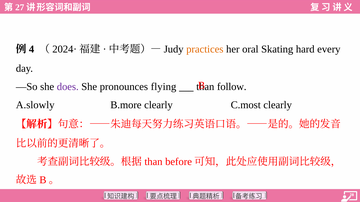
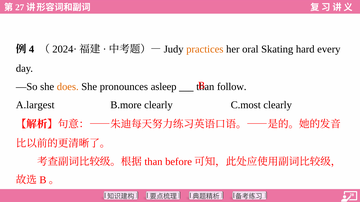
does colour: purple -> orange
flying: flying -> asleep
A.slowly: A.slowly -> A.largest
